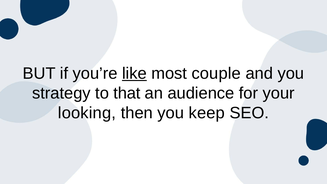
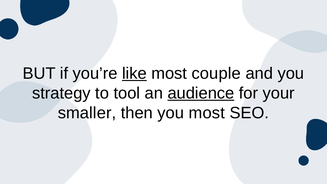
that: that -> tool
audience underline: none -> present
looking: looking -> smaller
you keep: keep -> most
